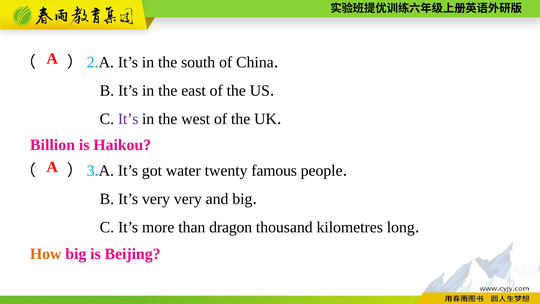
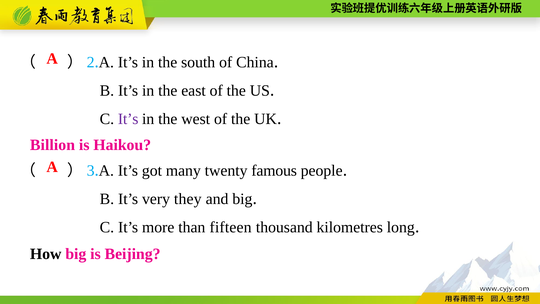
water: water -> many
very very: very -> they
dragon: dragon -> fifteen
How colour: orange -> black
